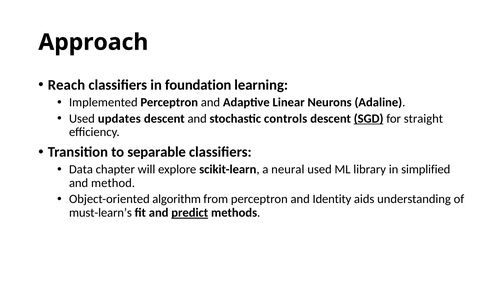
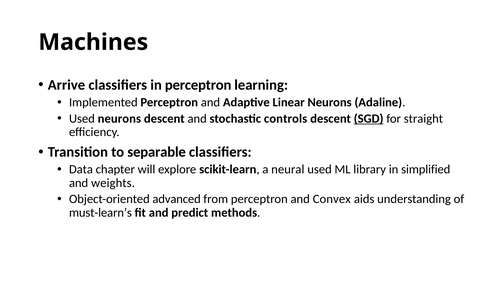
Approach: Approach -> Machines
Reach: Reach -> Arrive
in foundation: foundation -> perceptron
Used updates: updates -> neurons
method: method -> weights
algorithm: algorithm -> advanced
Identity: Identity -> Convex
predict underline: present -> none
